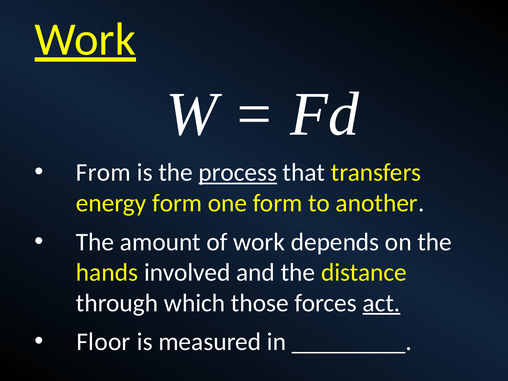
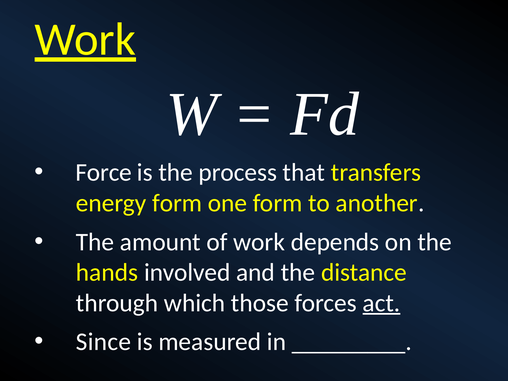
From: From -> Force
process underline: present -> none
Floor: Floor -> Since
